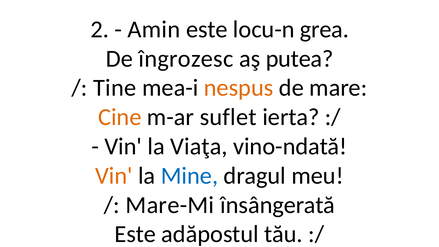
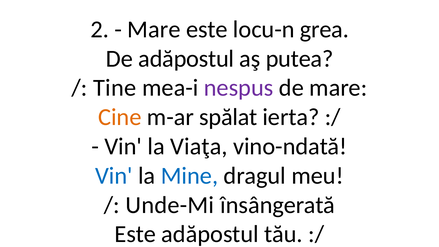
Amin at (154, 29): Amin -> Mare
De îngrozesc: îngrozesc -> adăpostul
nespus colour: orange -> purple
suflet: suflet -> spălat
Vin at (114, 176) colour: orange -> blue
Mare-Mi: Mare-Mi -> Unde-Mi
